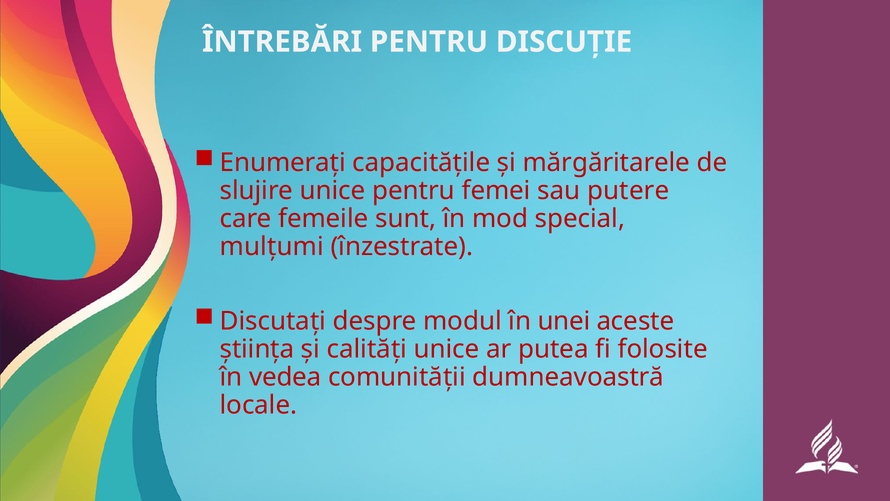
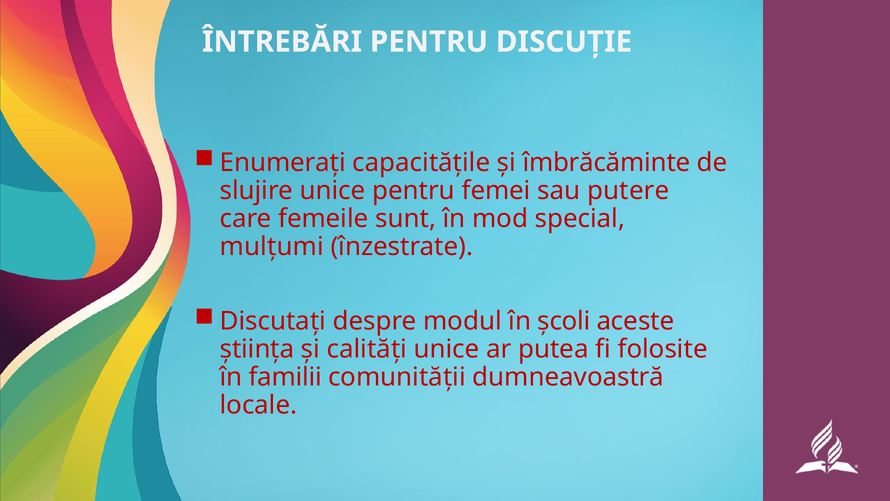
mărgăritarele: mărgăritarele -> îmbrăcăminte
unei: unei -> școli
vedea: vedea -> familii
